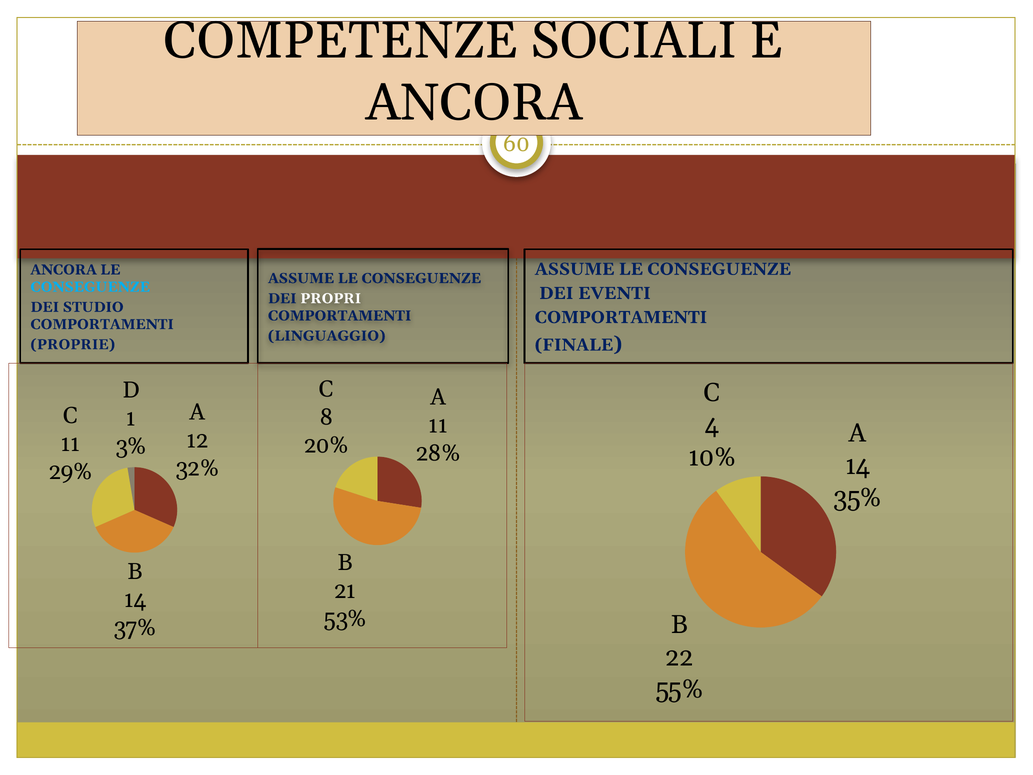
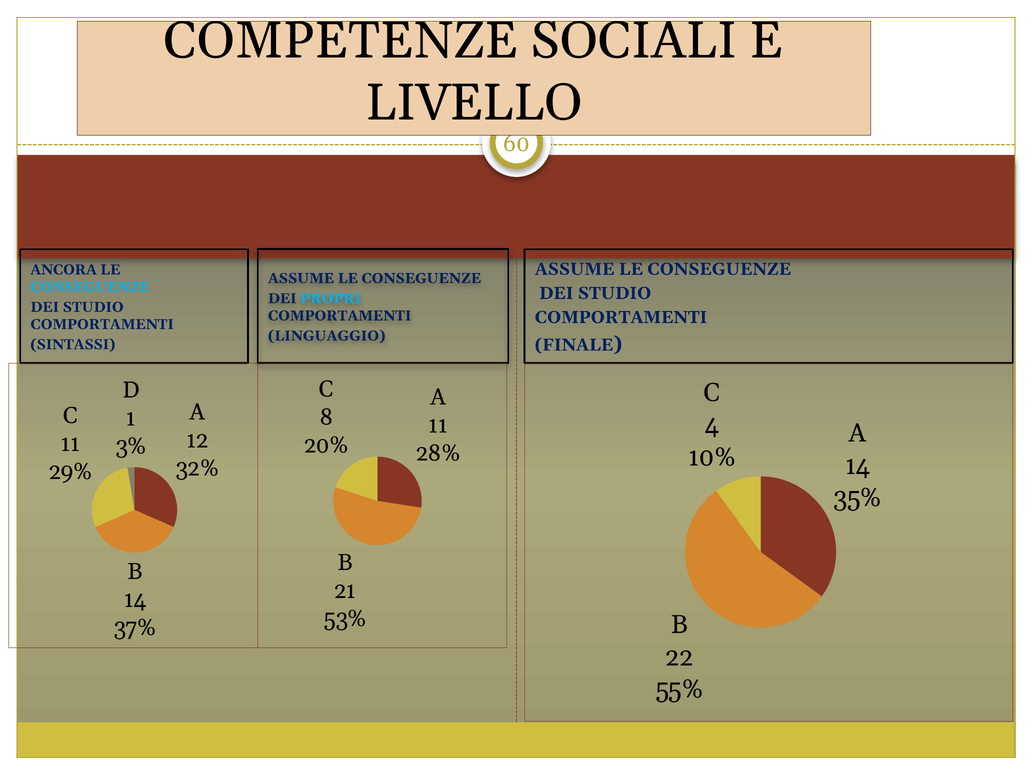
ANCORA at (474, 103): ANCORA -> LIVELLO
EVENTI at (614, 293): EVENTI -> STUDIO
PROPRI colour: white -> light blue
PROPRIE: PROPRIE -> SINTASSI
